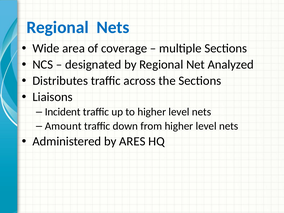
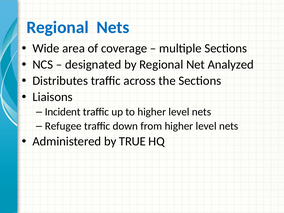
Amount: Amount -> Refugee
ARES: ARES -> TRUE
